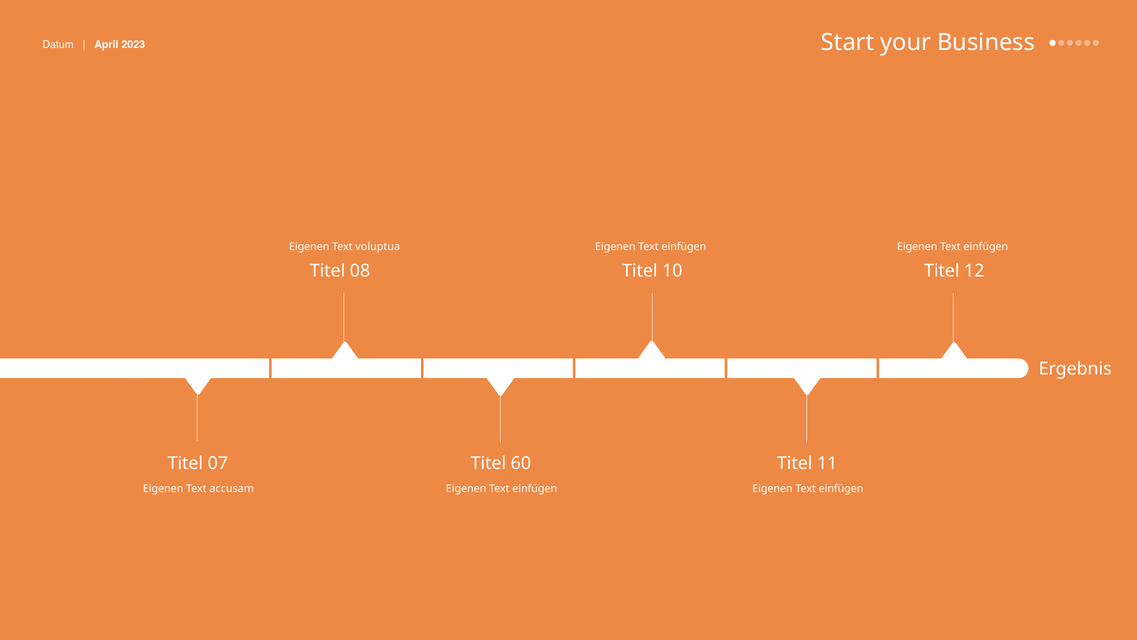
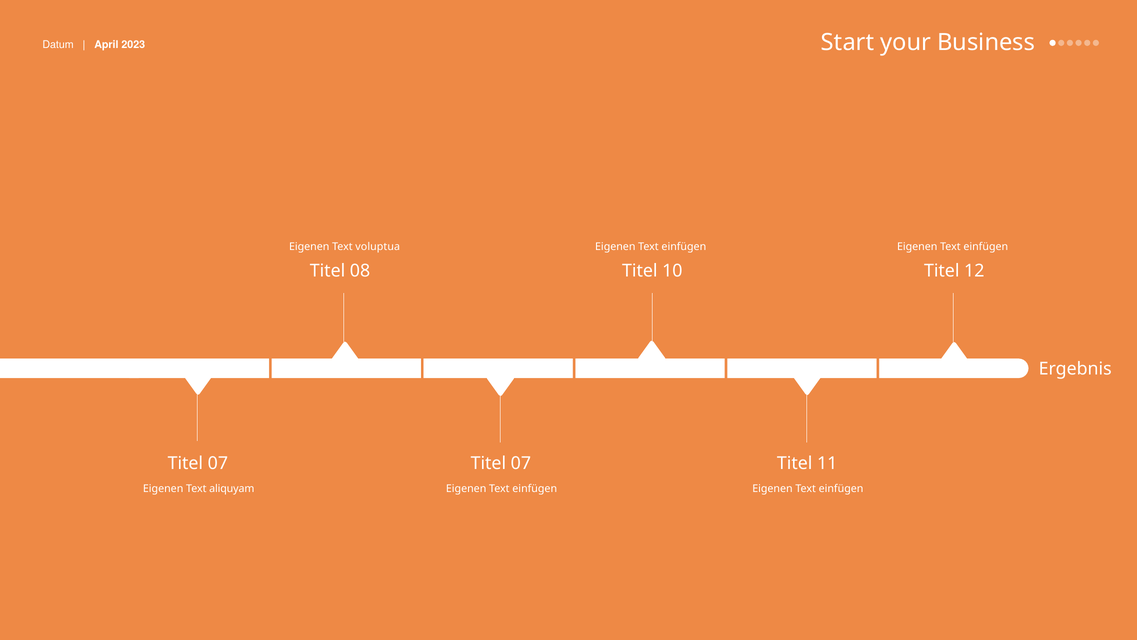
60 at (521, 463): 60 -> 07
accusam: accusam -> aliquyam
